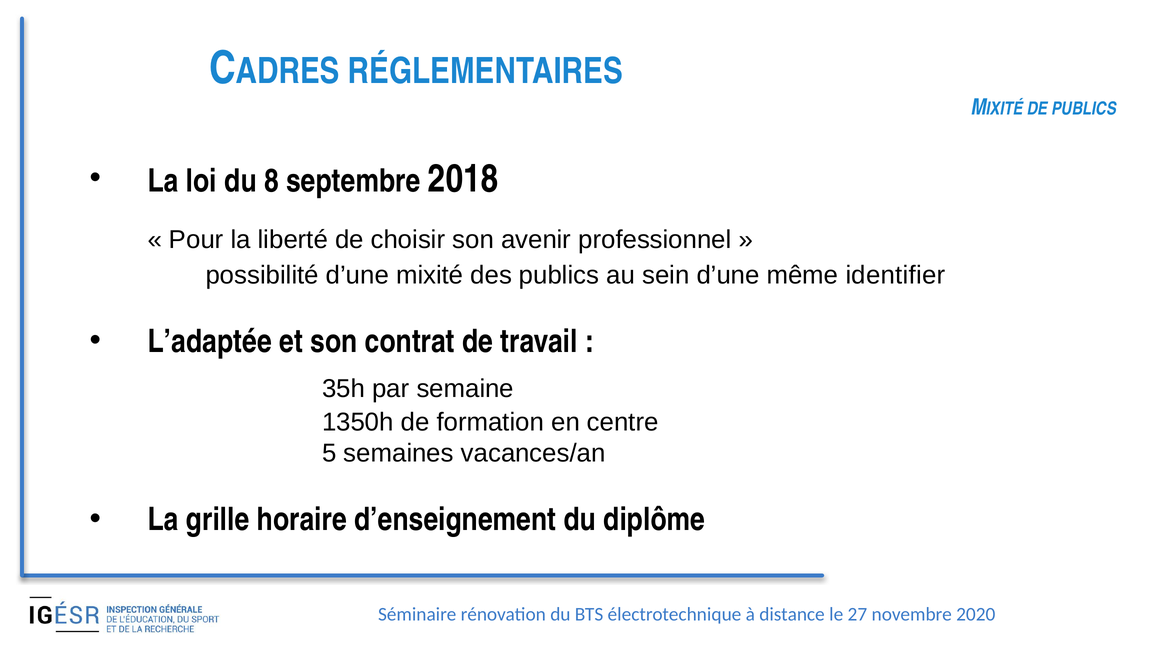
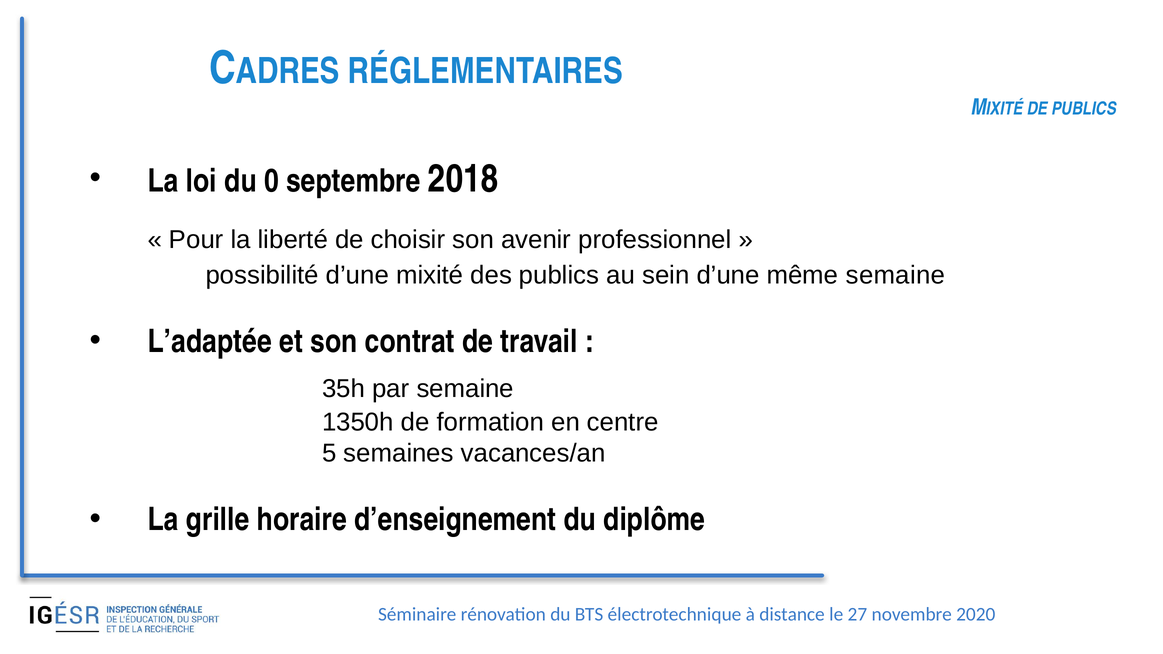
8: 8 -> 0
même identifier: identifier -> semaine
